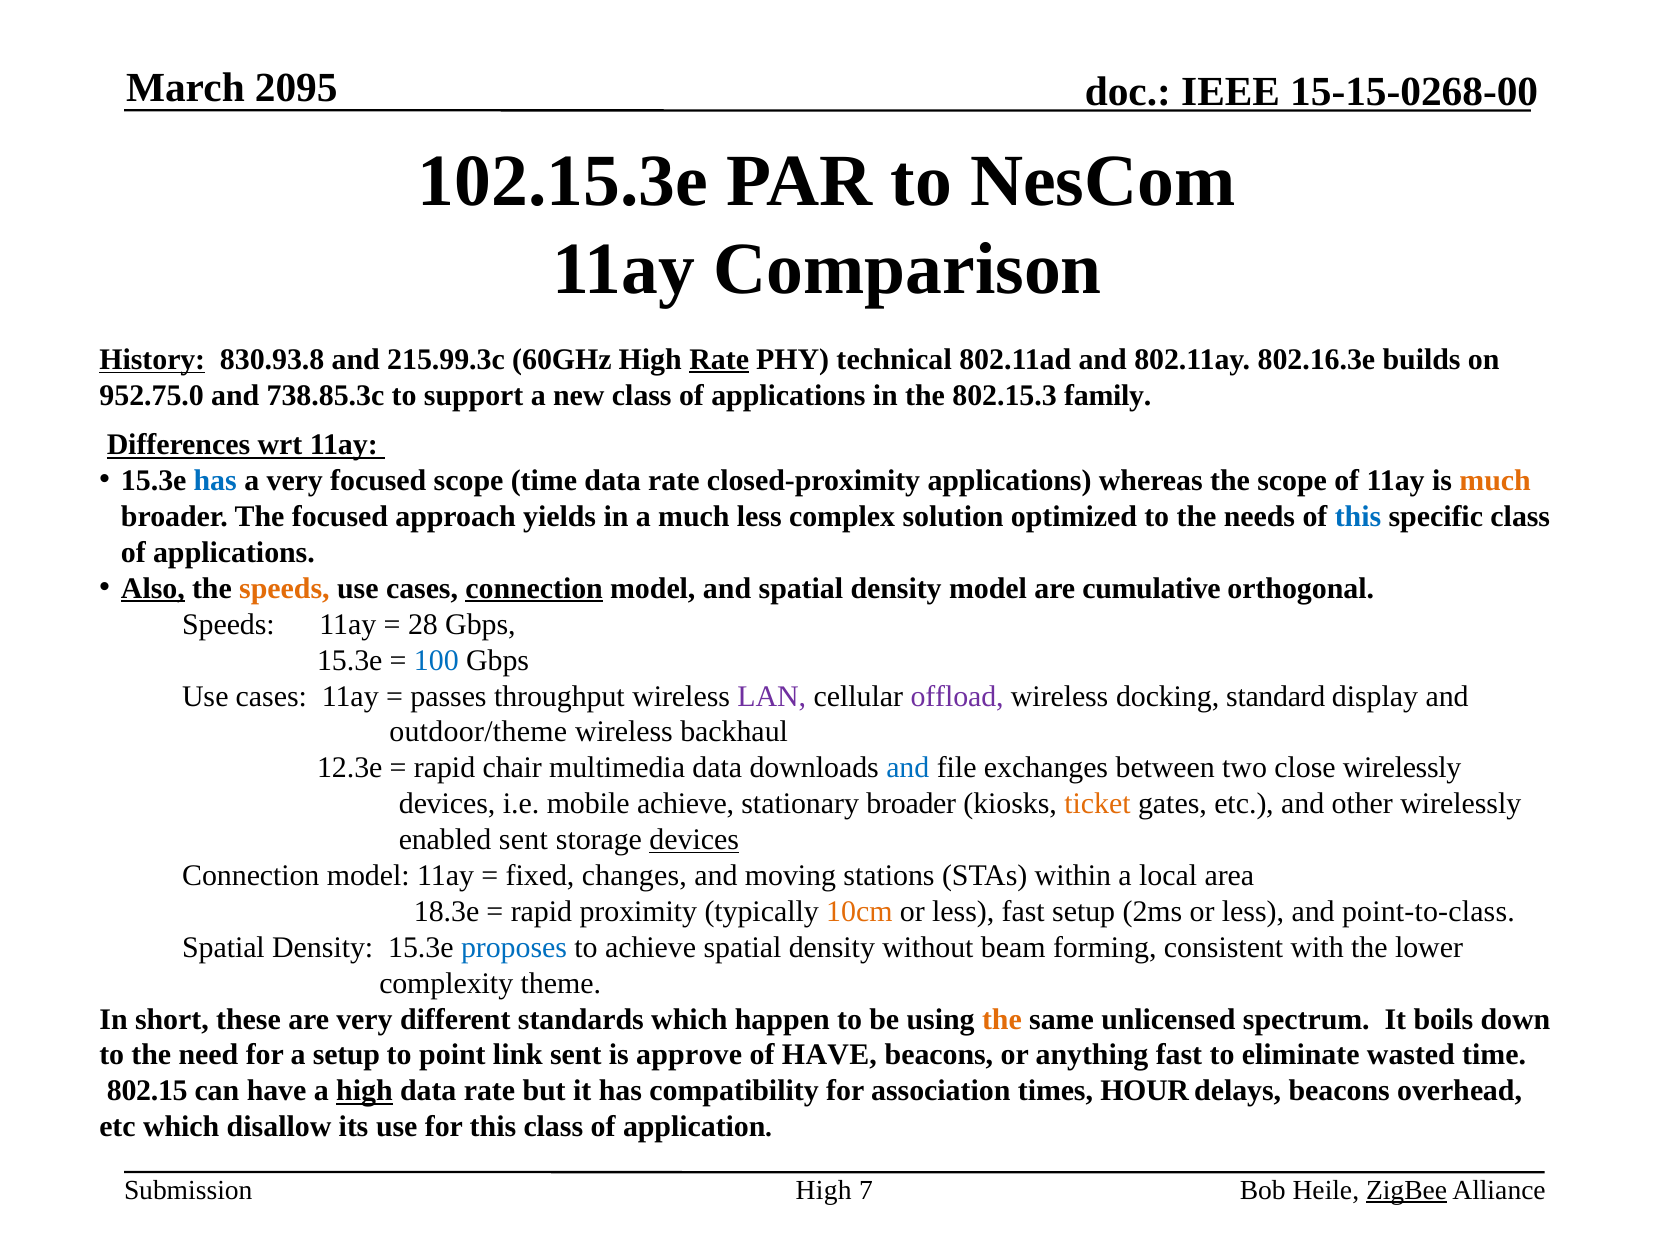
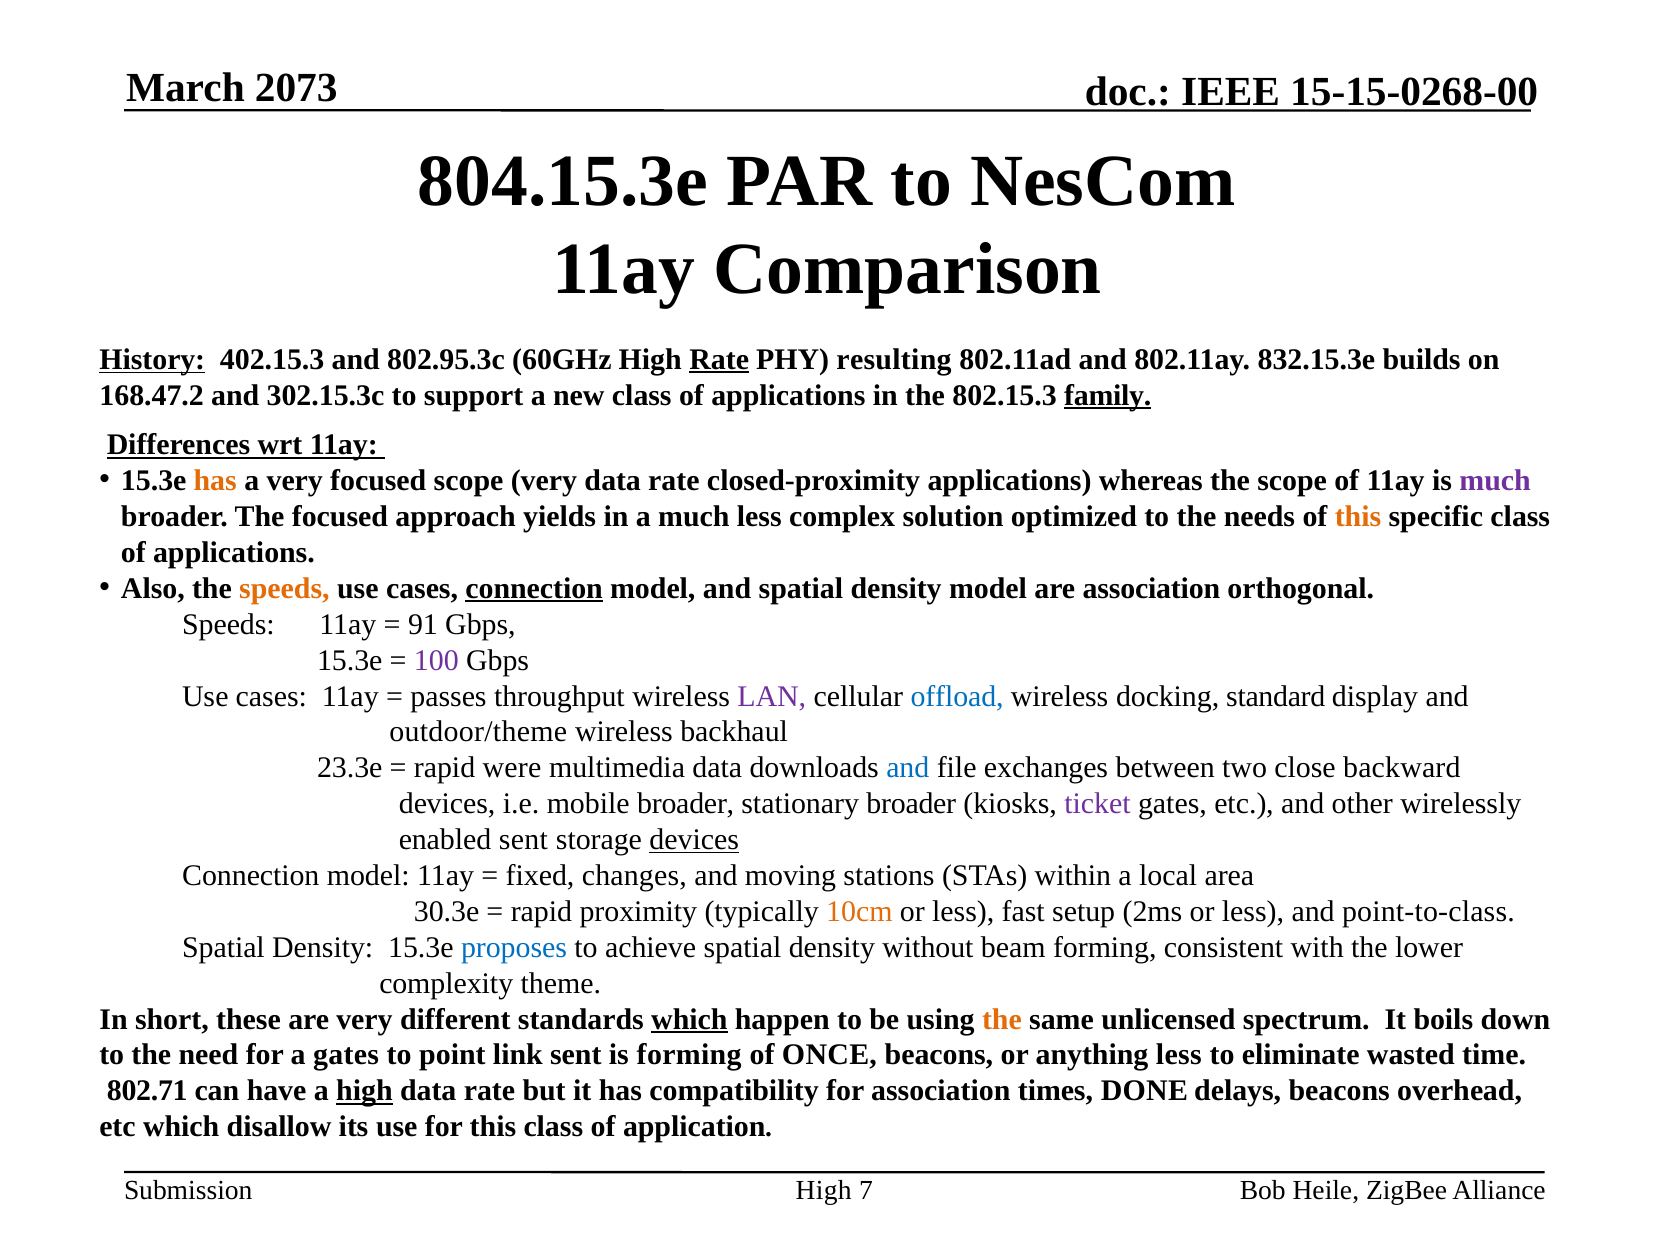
2095: 2095 -> 2073
102.15.3e: 102.15.3e -> 804.15.3e
830.93.8: 830.93.8 -> 402.15.3
215.99.3c: 215.99.3c -> 802.95.3c
technical: technical -> resulting
802.16.3e: 802.16.3e -> 832.15.3e
952.75.0: 952.75.0 -> 168.47.2
738.85.3c: 738.85.3c -> 302.15.3c
family underline: none -> present
has at (215, 481) colour: blue -> orange
scope time: time -> very
much at (1495, 481) colour: orange -> purple
this at (1358, 517) colour: blue -> orange
Also underline: present -> none
are cumulative: cumulative -> association
28: 28 -> 91
100 colour: blue -> purple
offload colour: purple -> blue
12.3e: 12.3e -> 23.3e
chair: chair -> were
close wirelessly: wirelessly -> backward
mobile achieve: achieve -> broader
ticket colour: orange -> purple
18.3e: 18.3e -> 30.3e
which at (689, 1019) underline: none -> present
a setup: setup -> gates
is approve: approve -> forming
of HAVE: HAVE -> ONCE
anything fast: fast -> less
802.15: 802.15 -> 802.71
HOUR: HOUR -> DONE
ZigBee underline: present -> none
